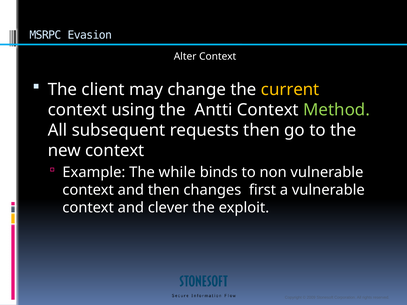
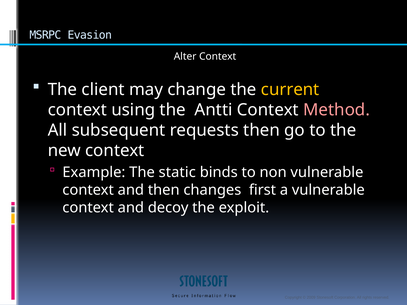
Method colour: light green -> pink
while: while -> static
clever: clever -> decoy
